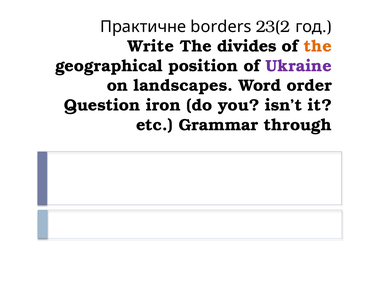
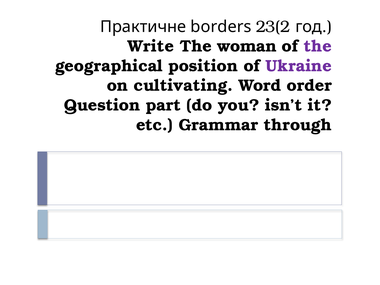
divides: divides -> woman
the at (318, 46) colour: orange -> purple
landscapes: landscapes -> cultivating
iron: iron -> part
